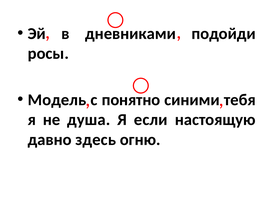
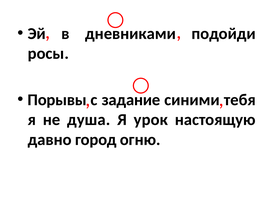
Модель: Модель -> Порывы
понятно: понятно -> задание
если: если -> урок
здесь: здесь -> город
